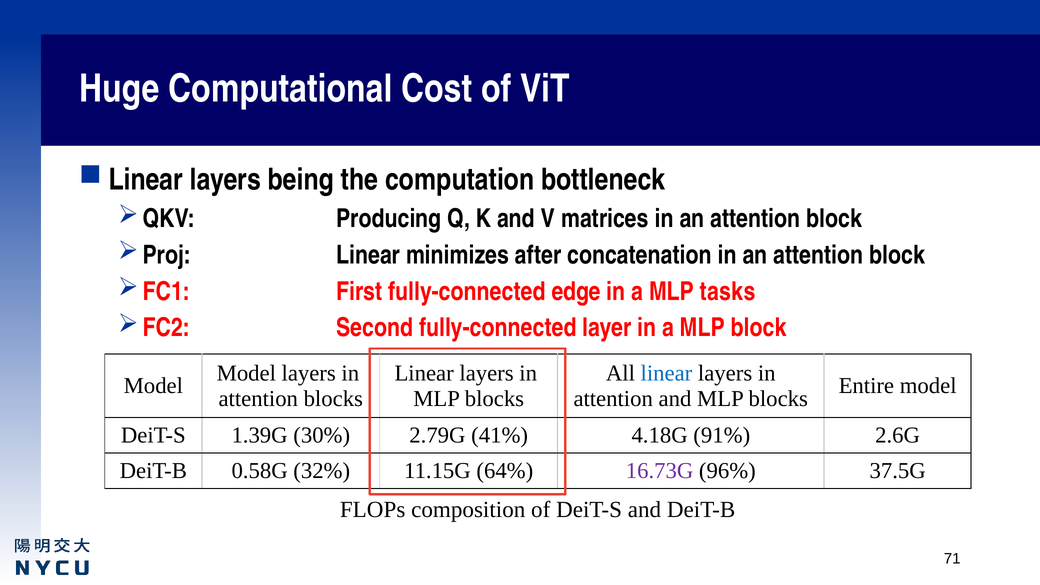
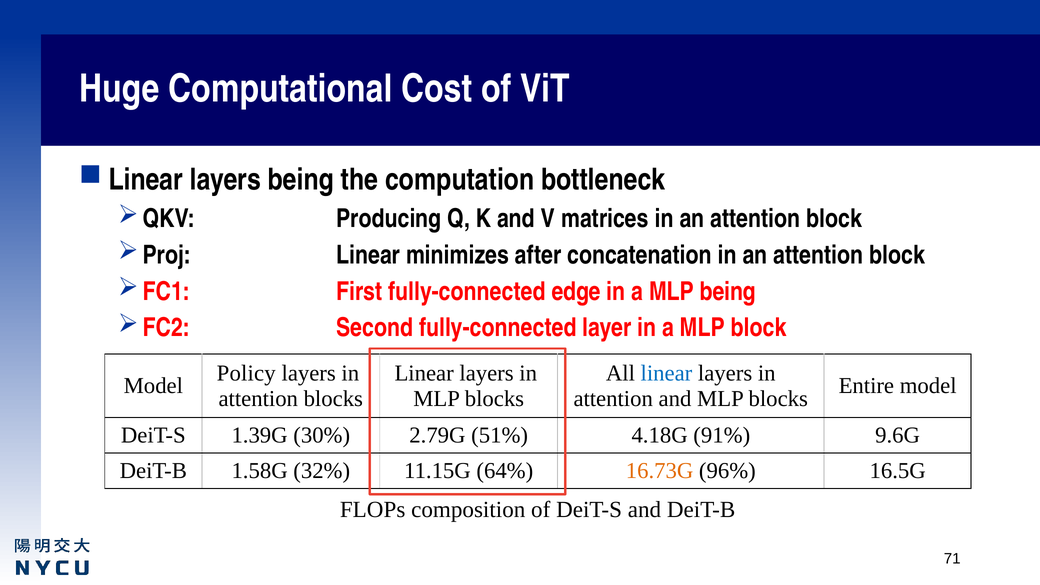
MLP tasks: tasks -> being
Model at (246, 373): Model -> Policy
41%: 41% -> 51%
2.6G: 2.6G -> 9.6G
0.58G: 0.58G -> 1.58G
16.73G colour: purple -> orange
37.5G: 37.5G -> 16.5G
